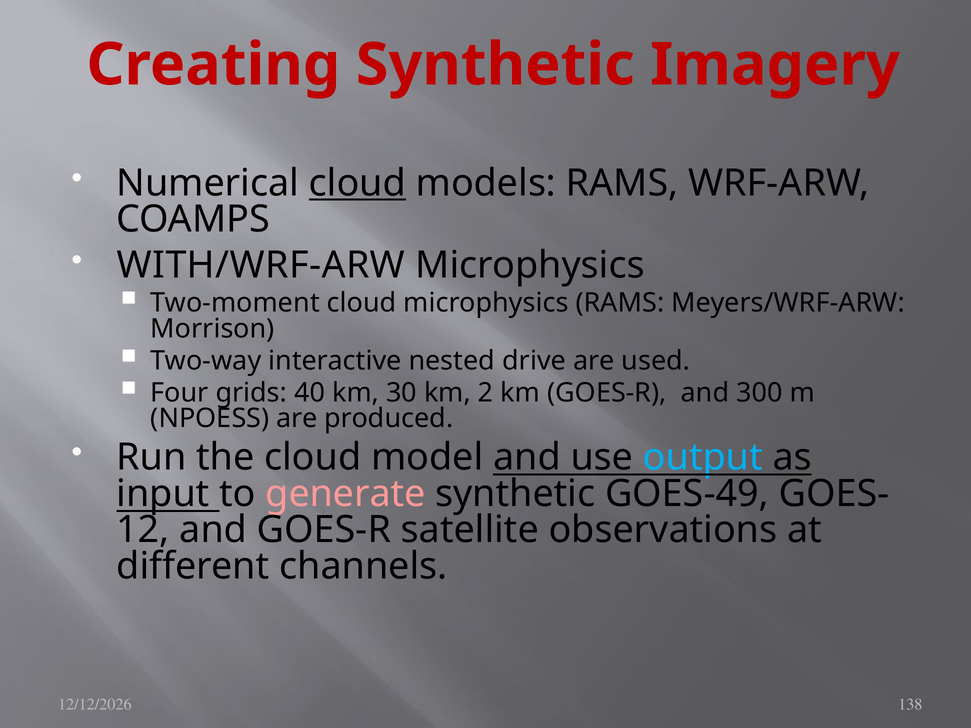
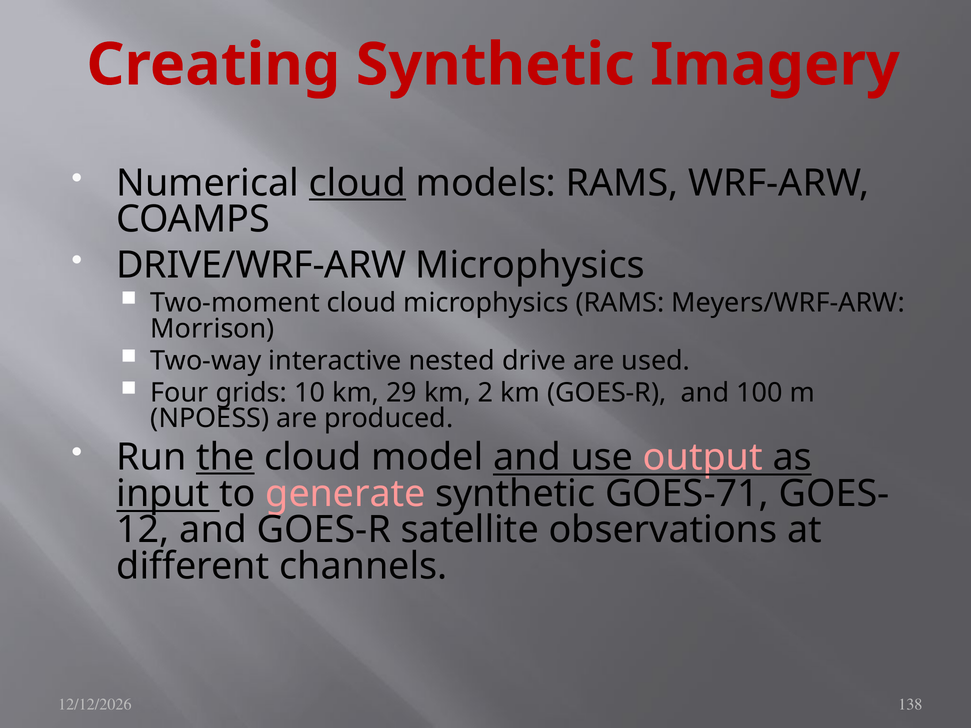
WITH/WRF-ARW: WITH/WRF-ARW -> DRIVE/WRF-ARW
40: 40 -> 10
30: 30 -> 29
300: 300 -> 100
the underline: none -> present
output colour: light blue -> pink
GOES-49: GOES-49 -> GOES-71
